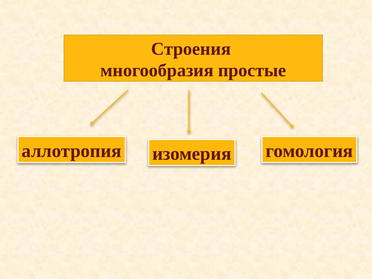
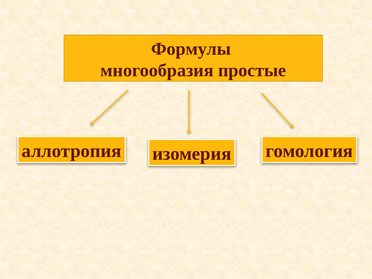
Строения: Строения -> Формулы
